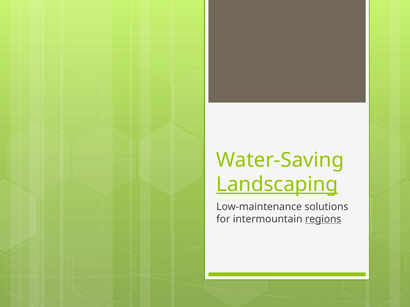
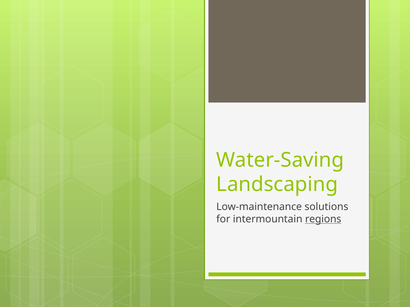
Landscaping underline: present -> none
